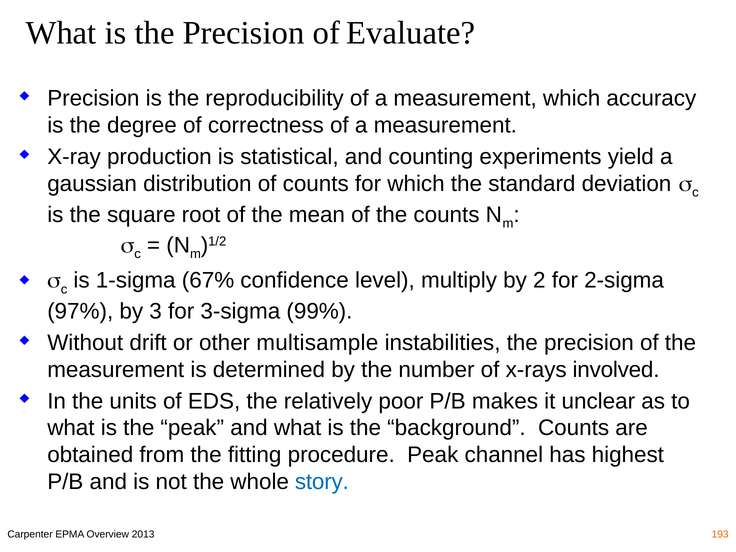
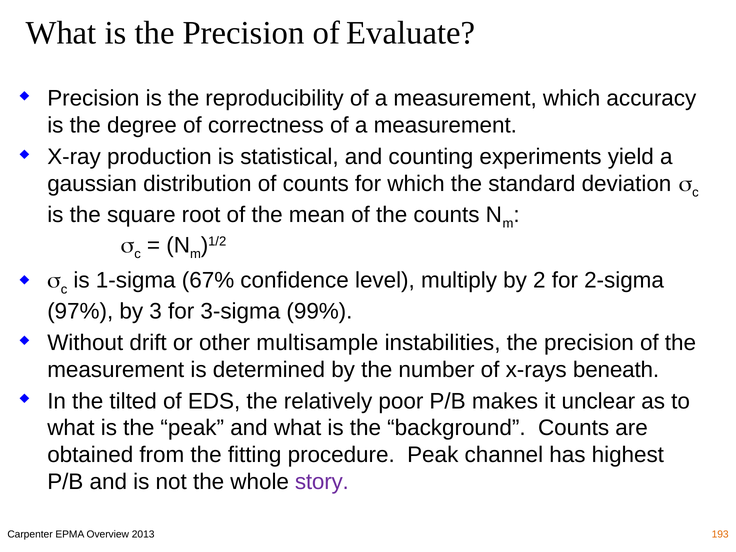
involved: involved -> beneath
units: units -> tilted
story colour: blue -> purple
